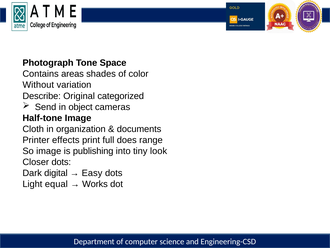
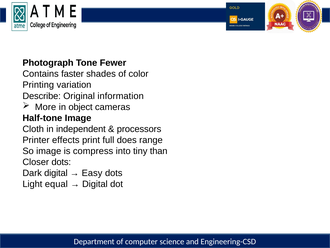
Space: Space -> Fewer
areas: areas -> faster
Without: Without -> Printing
categorized: categorized -> information
Send: Send -> More
organization: organization -> independent
documents: documents -> processors
publishing: publishing -> compress
look: look -> than
Works at (95, 184): Works -> Digital
